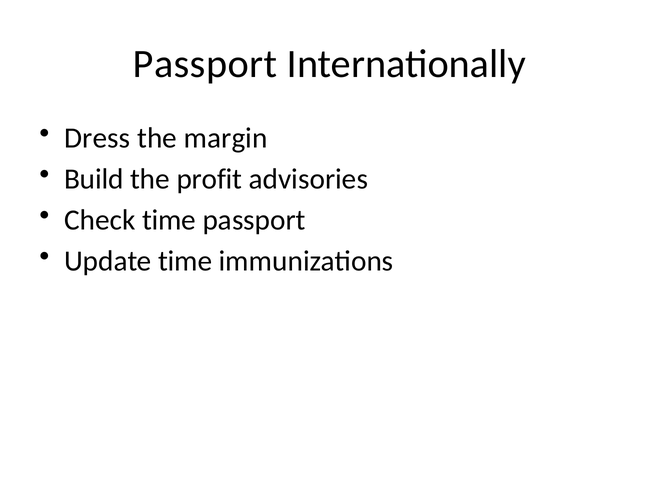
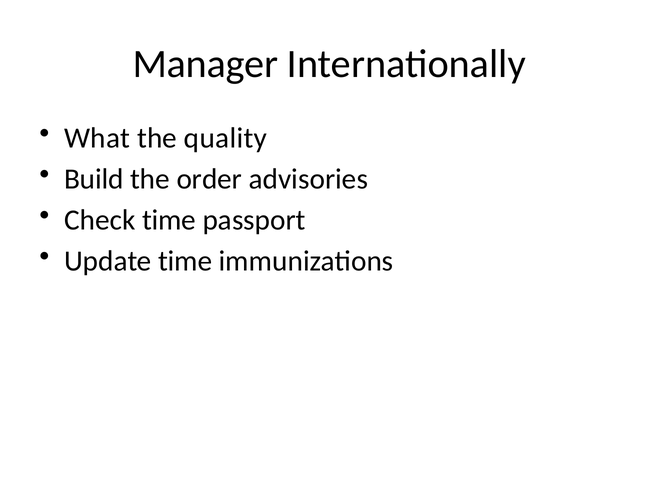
Passport at (205, 64): Passport -> Manager
Dress: Dress -> What
margin: margin -> quality
profit: profit -> order
